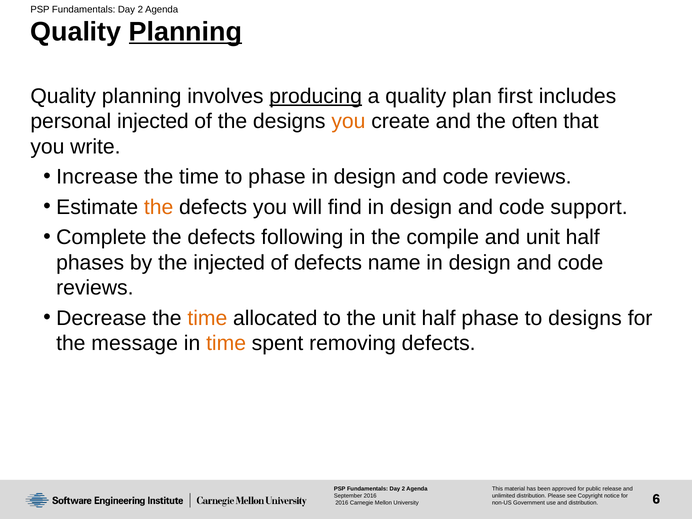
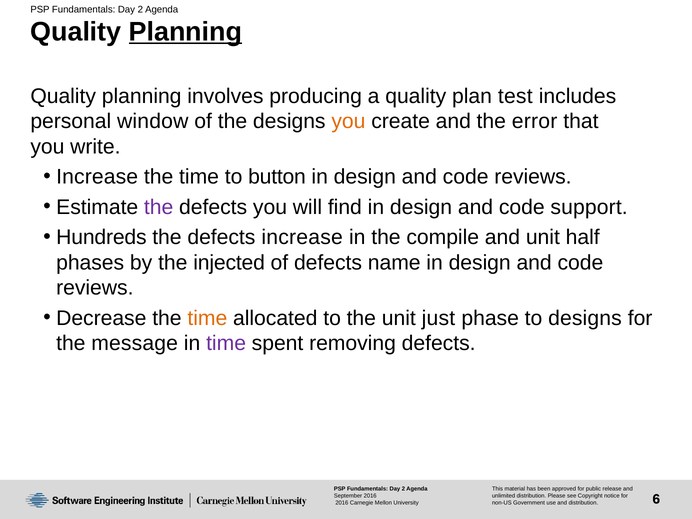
producing underline: present -> none
first: first -> test
personal injected: injected -> window
often: often -> error
to phase: phase -> button
the at (159, 207) colour: orange -> purple
Complete: Complete -> Hundreds
defects following: following -> increase
the unit half: half -> just
time at (226, 343) colour: orange -> purple
